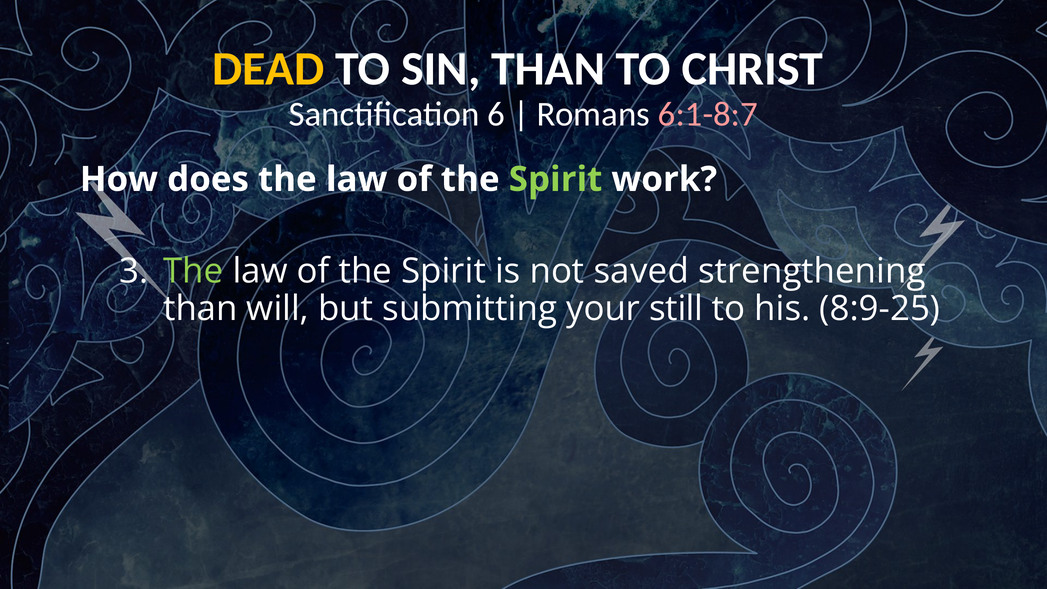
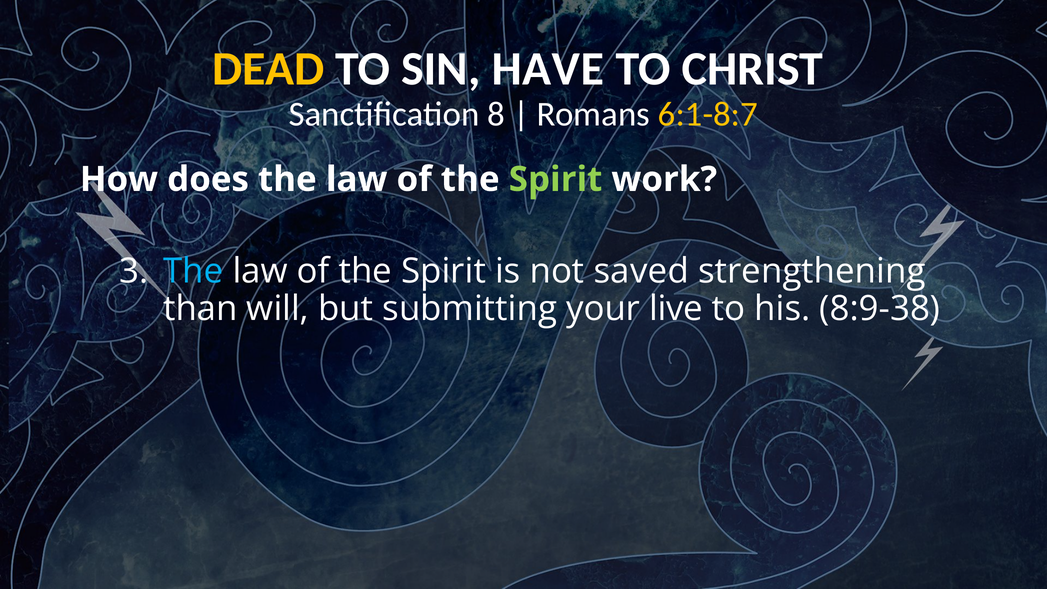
SIN THAN: THAN -> HAVE
6: 6 -> 8
6:1-8:7 colour: pink -> yellow
The at (193, 271) colour: light green -> light blue
still: still -> live
8:9-25: 8:9-25 -> 8:9-38
